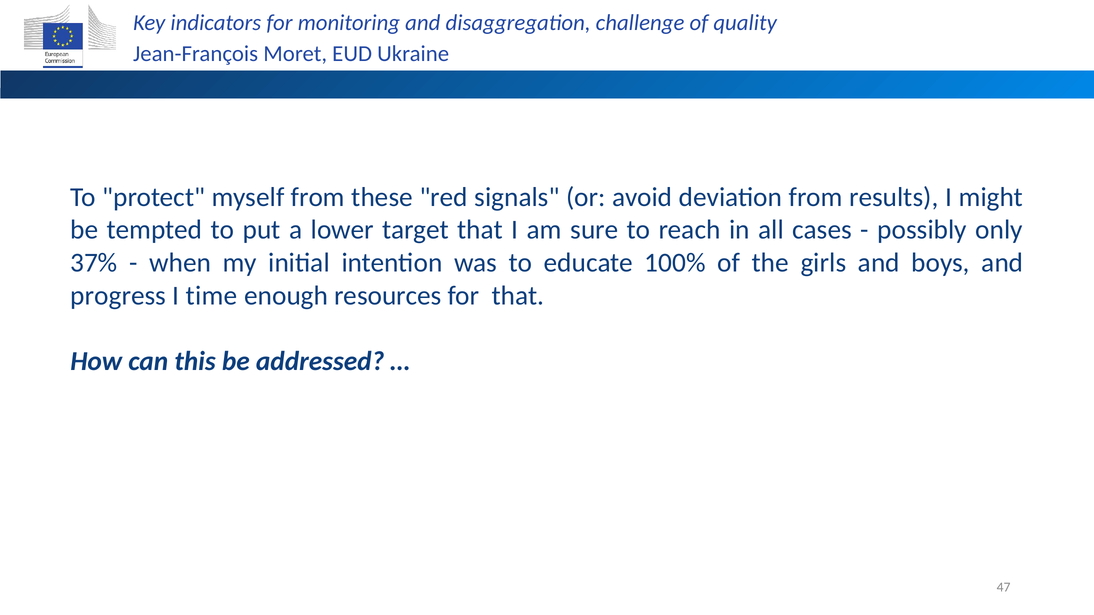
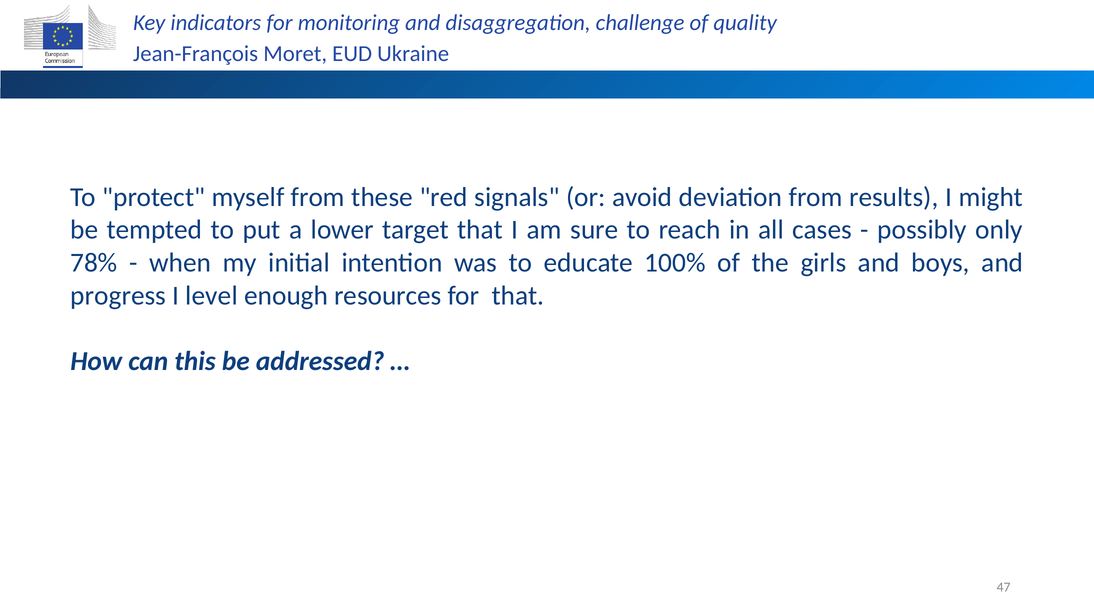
37%: 37% -> 78%
time: time -> level
